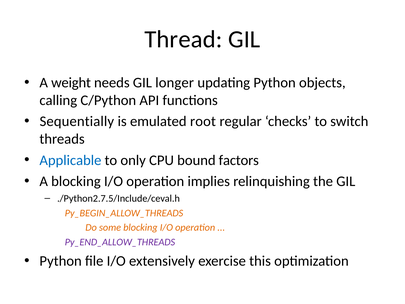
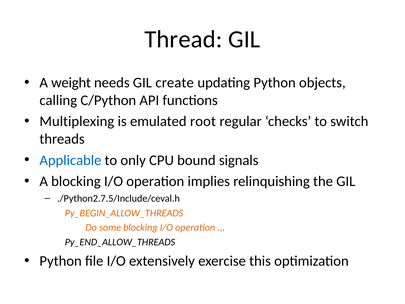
longer: longer -> create
Sequentially: Sequentially -> Multiplexing
factors: factors -> signals
Py_END_ALLOW_THREADS colour: purple -> black
